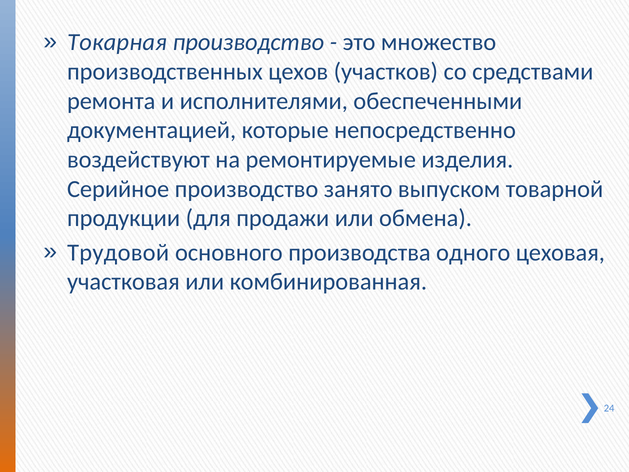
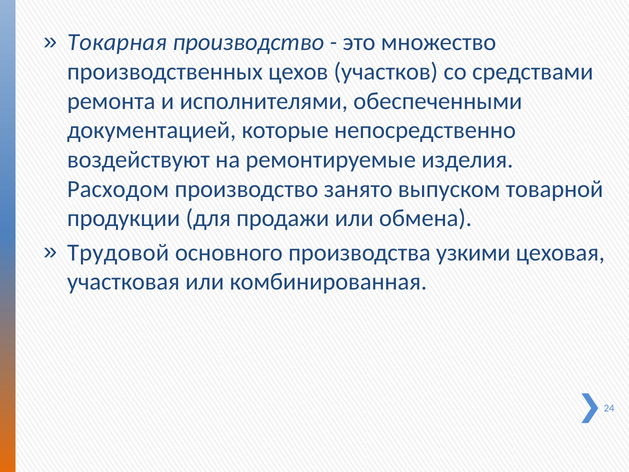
Серийное: Серийное -> Расходом
одного: одного -> узкими
